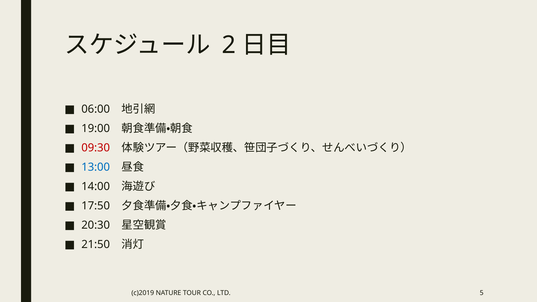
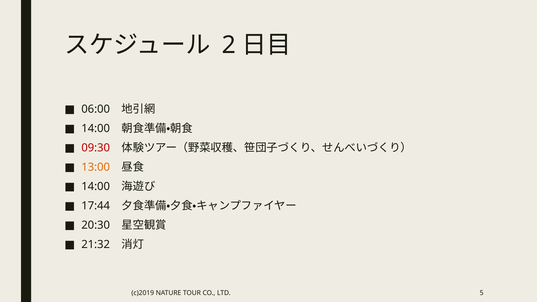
19:00 at (96, 128): 19:00 -> 14:00
13:00 colour: blue -> orange
17:50: 17:50 -> 17:44
21:50: 21:50 -> 21:32
